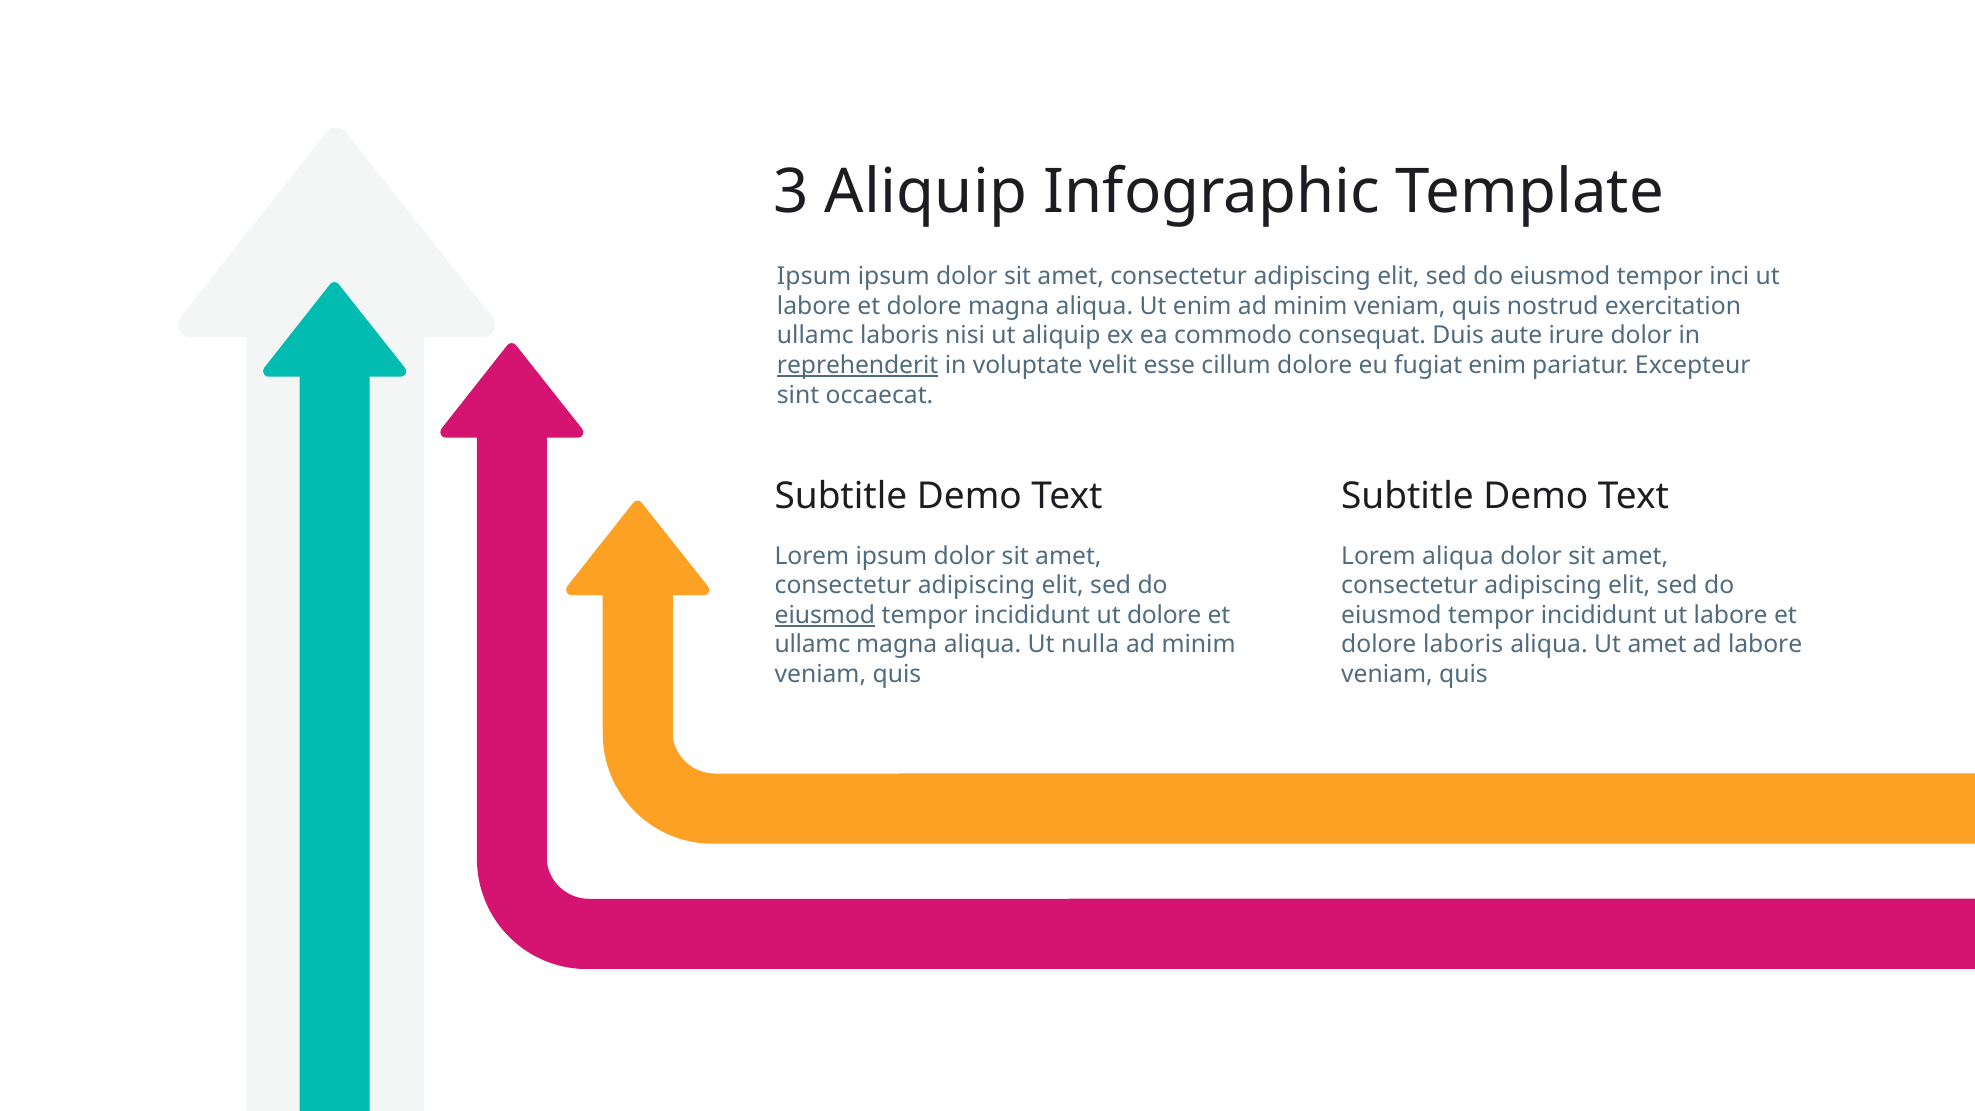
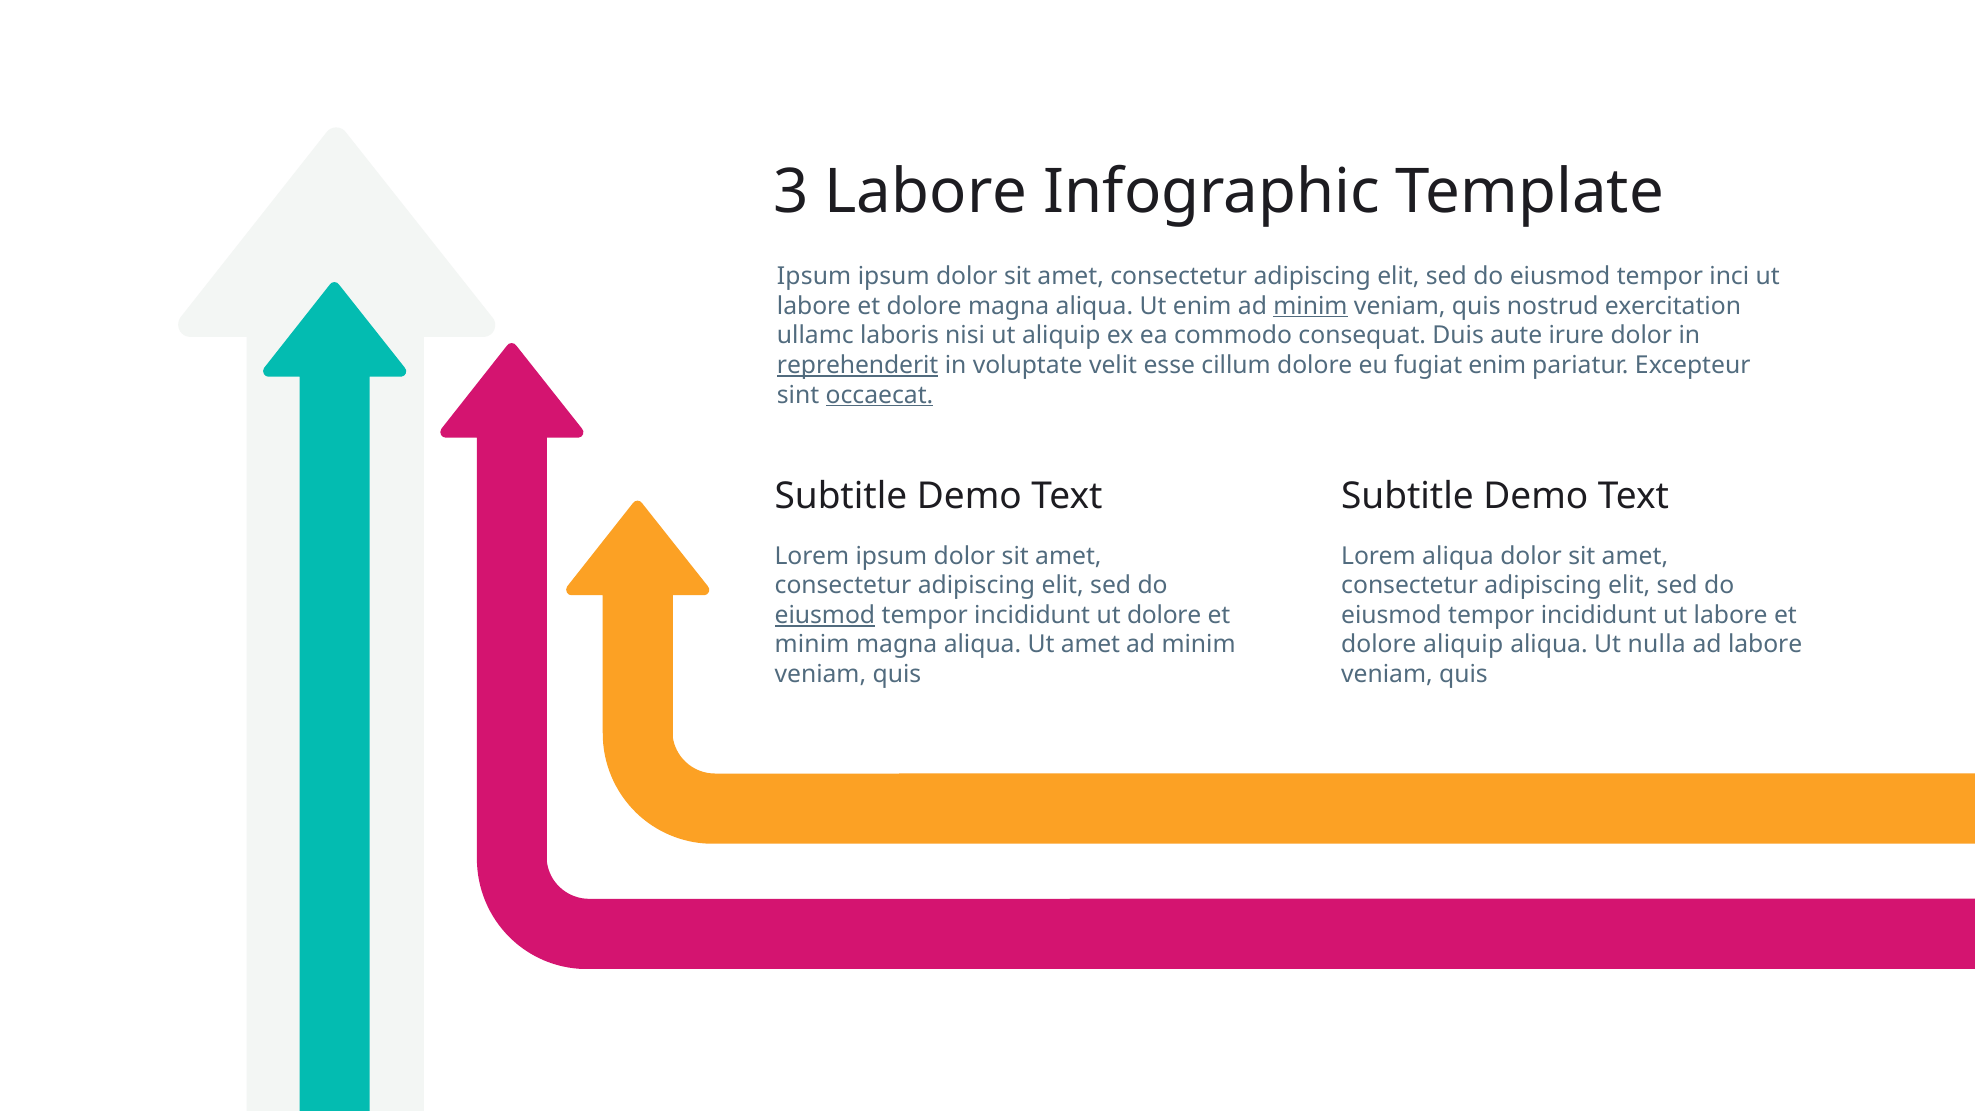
3 Aliquip: Aliquip -> Labore
minim at (1310, 306) underline: none -> present
occaecat underline: none -> present
ullamc at (812, 645): ullamc -> minim
Ut nulla: nulla -> amet
dolore laboris: laboris -> aliquip
Ut amet: amet -> nulla
